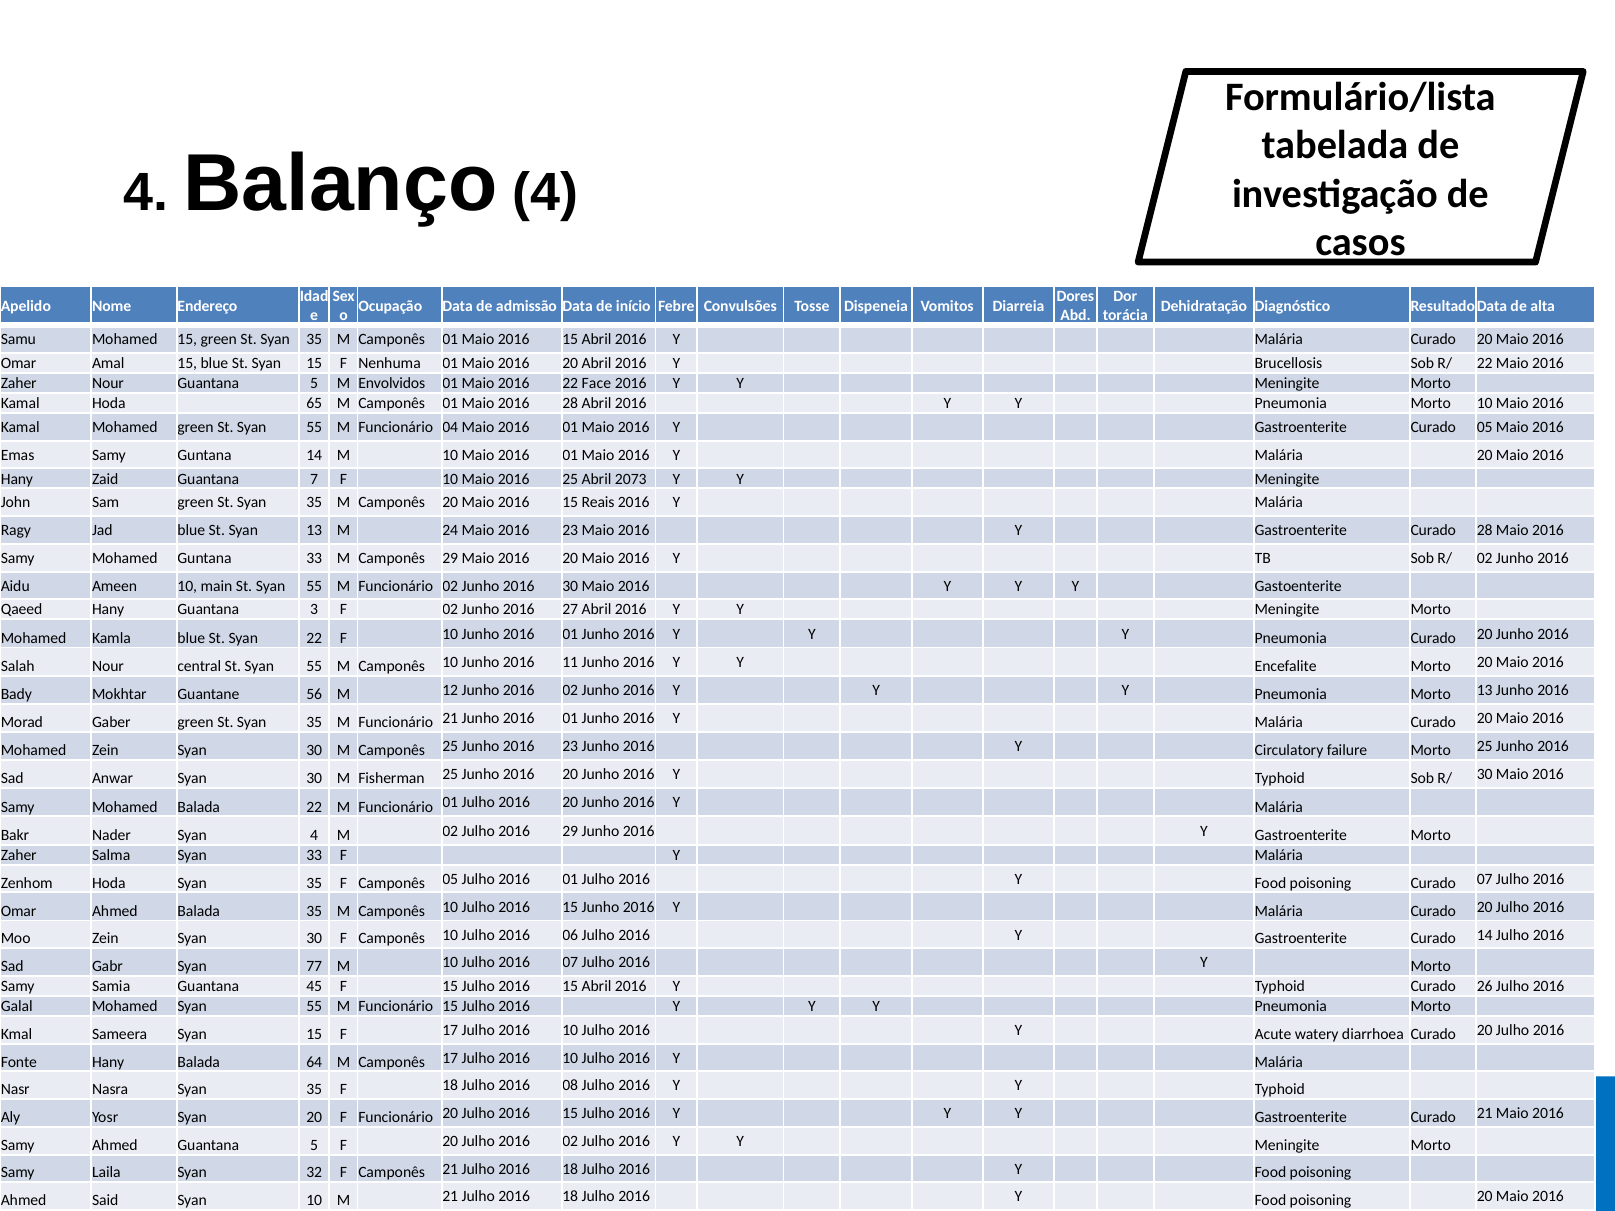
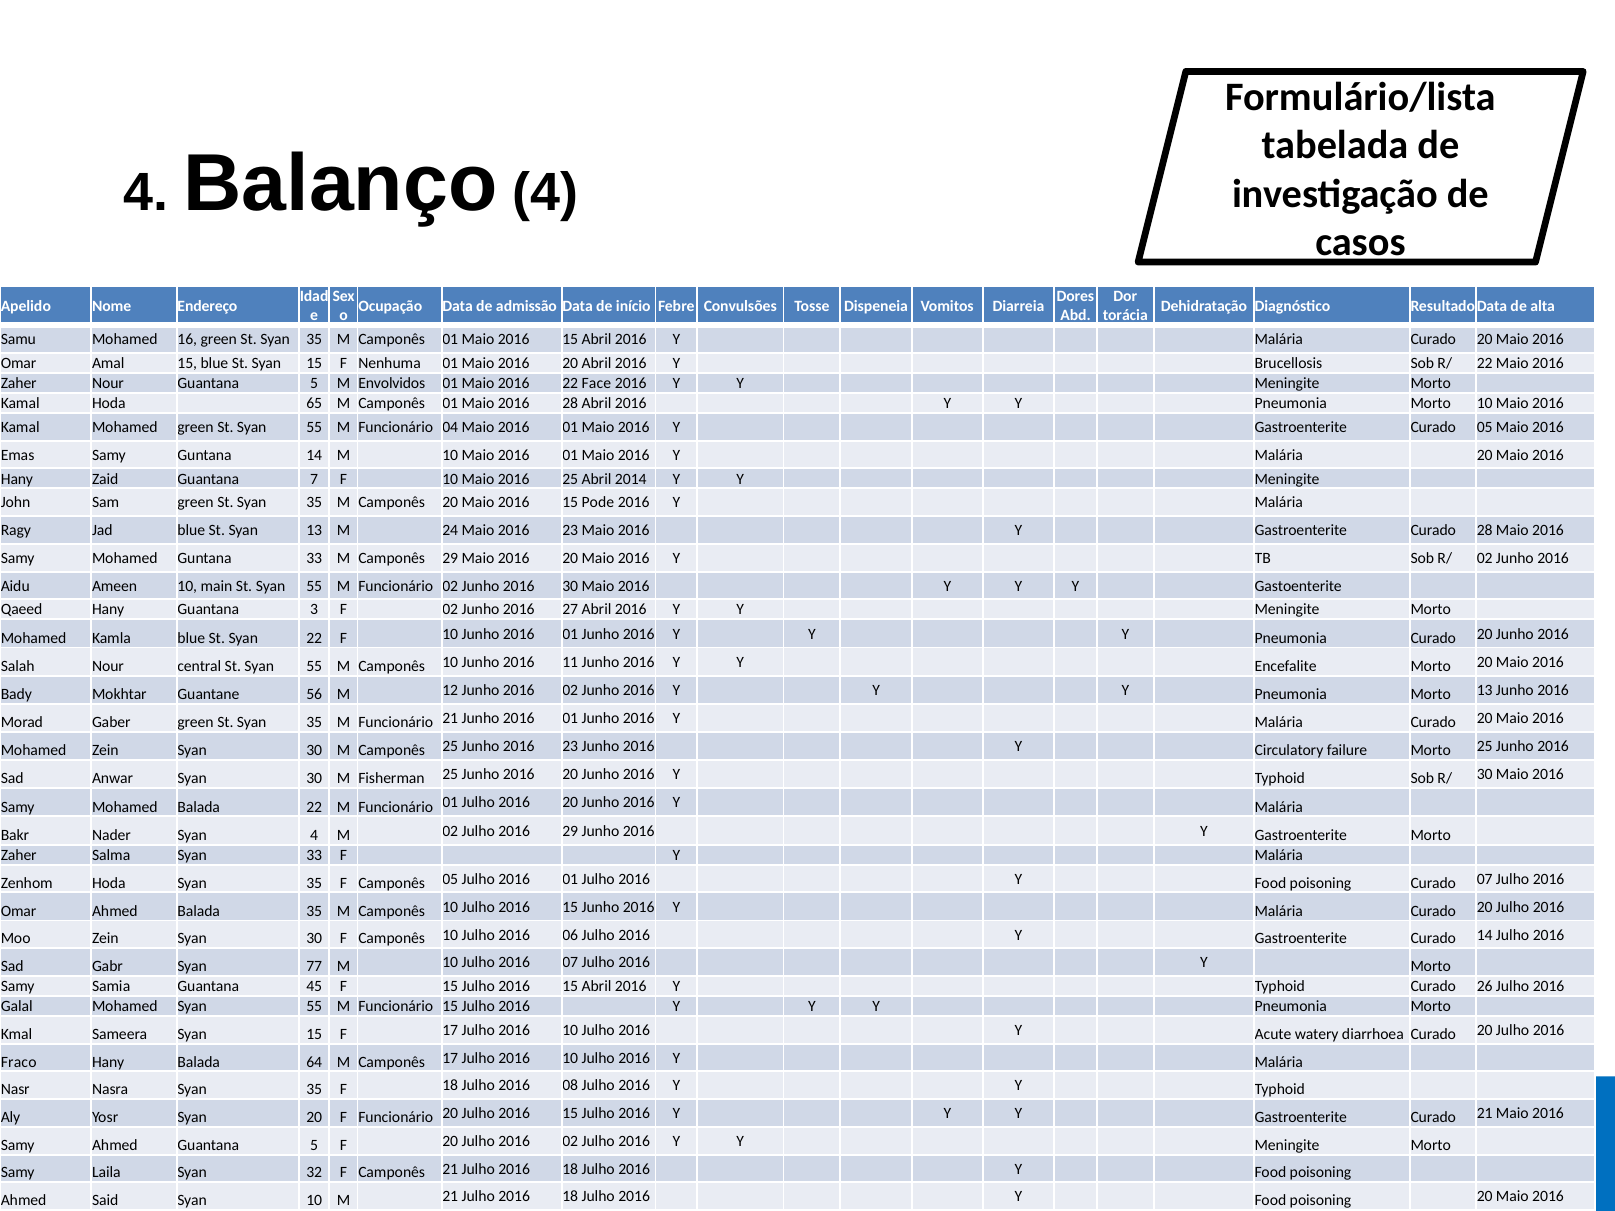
Mohamed 15: 15 -> 16
2073: 2073 -> 2014
Reais: Reais -> Pode
Fonte: Fonte -> Fraco
